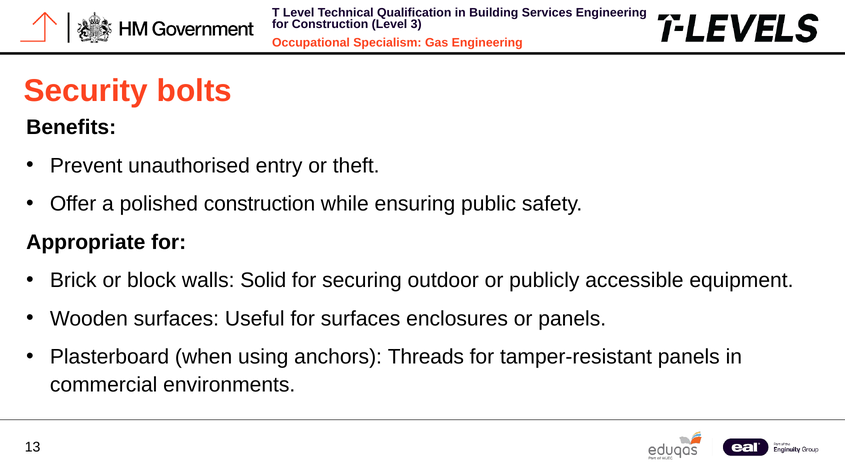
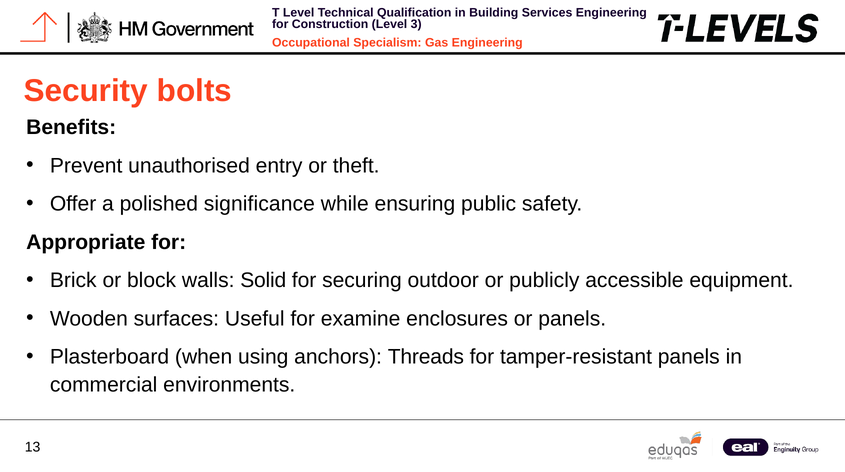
polished construction: construction -> significance
for surfaces: surfaces -> examine
